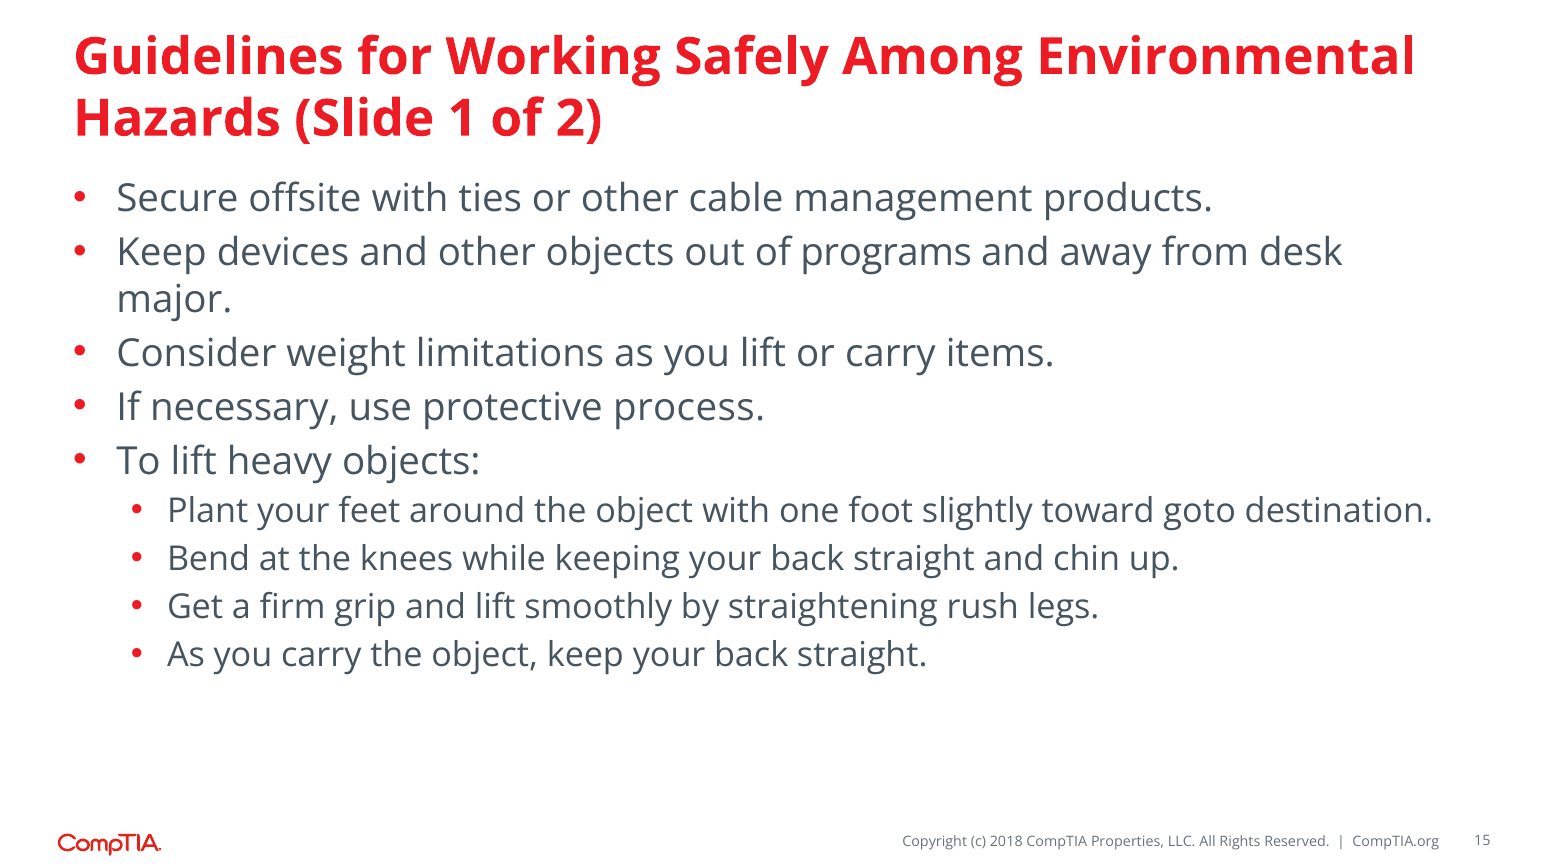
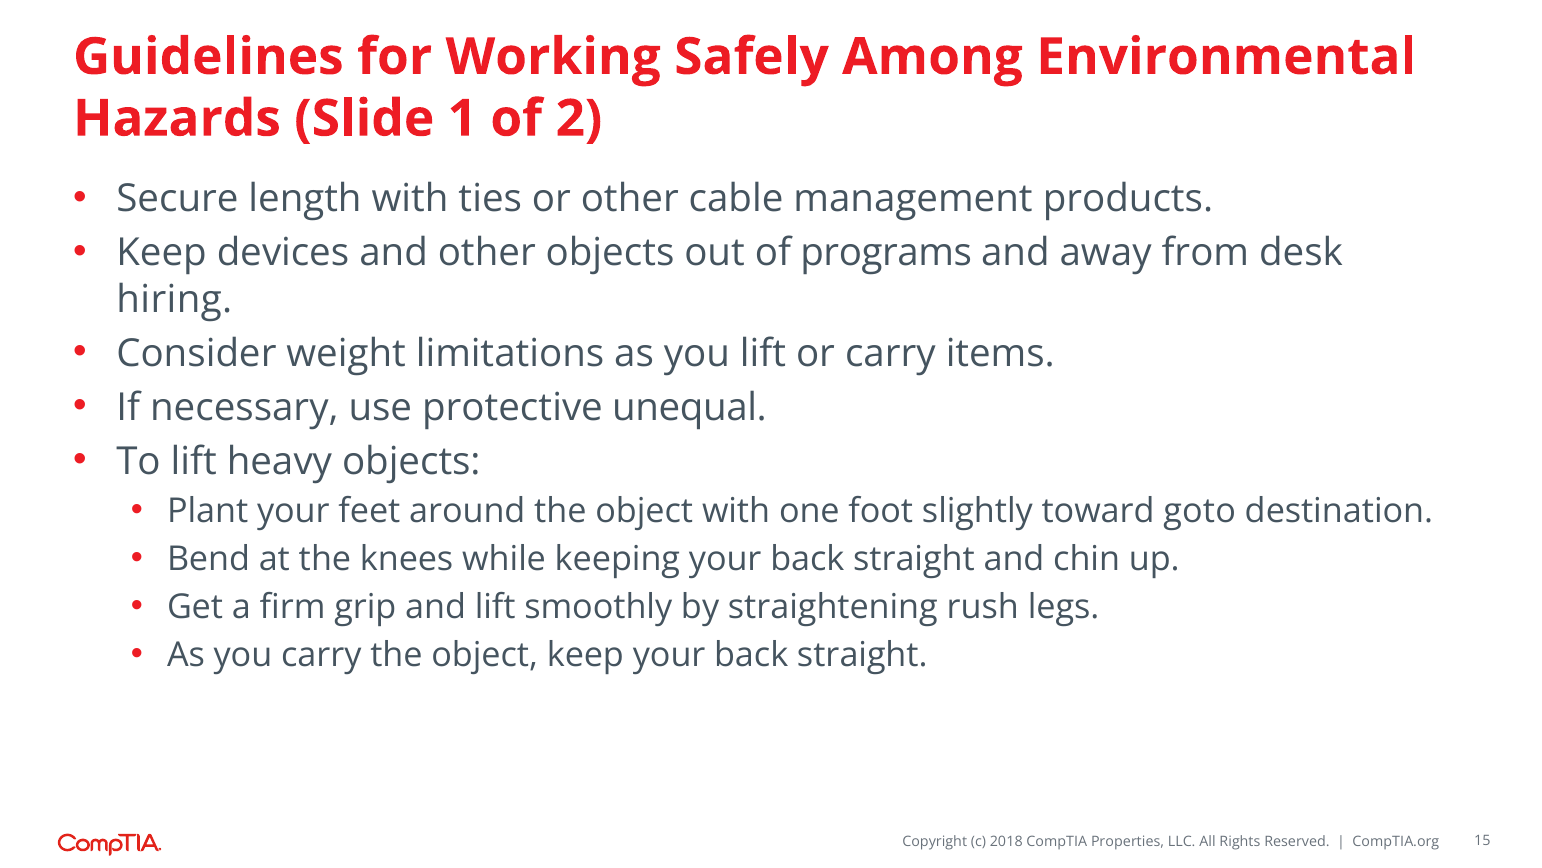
offsite: offsite -> length
major: major -> hiring
process: process -> unequal
